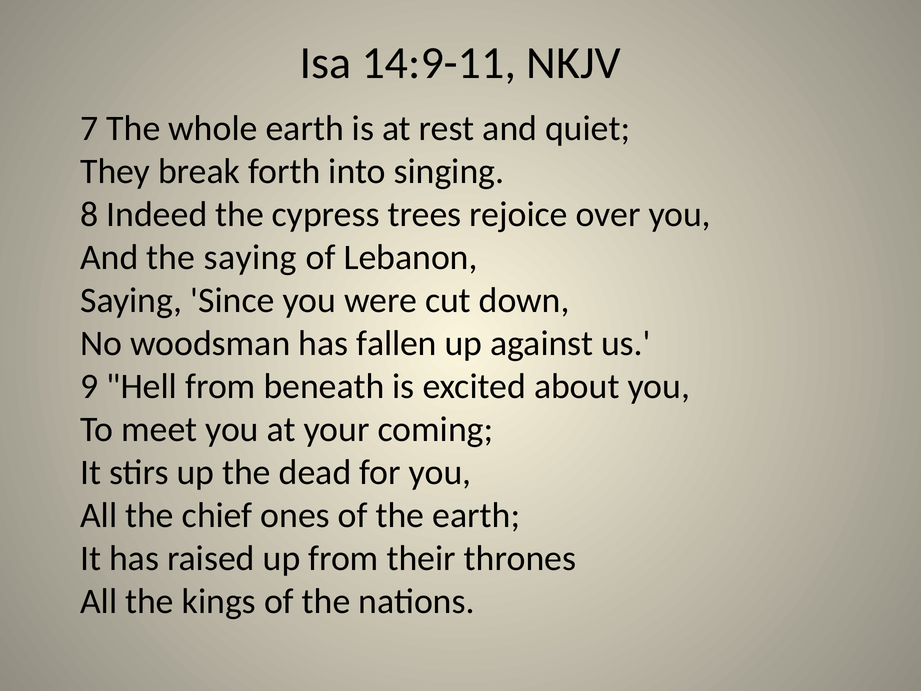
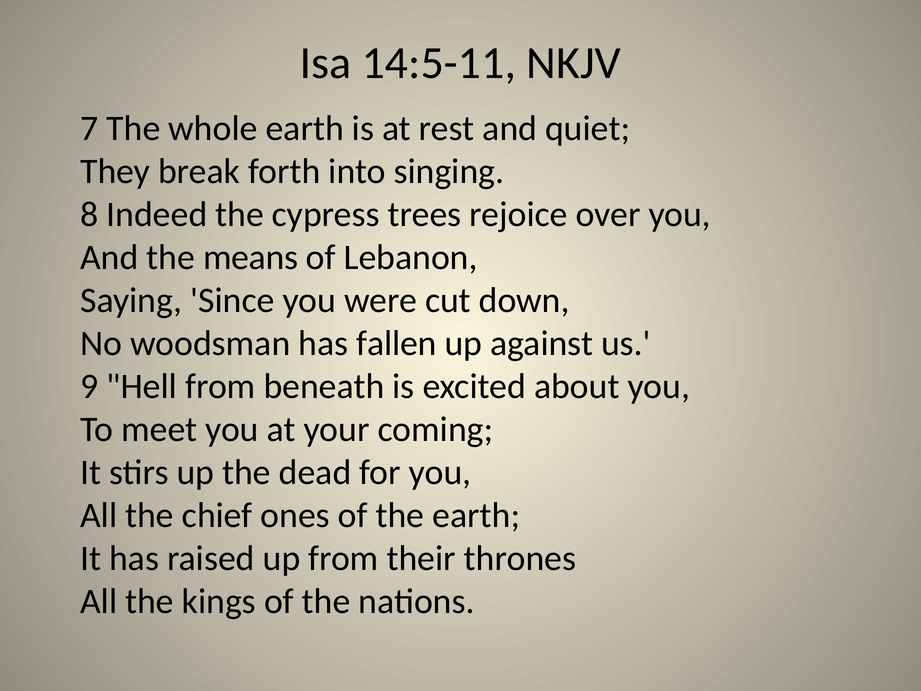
14:9-11: 14:9-11 -> 14:5-11
the saying: saying -> means
